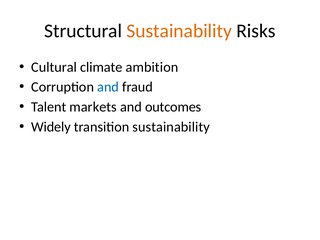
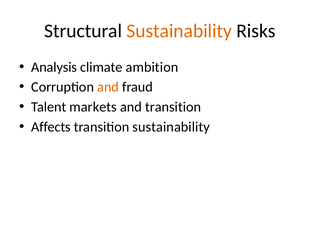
Cultural: Cultural -> Analysis
and at (108, 87) colour: blue -> orange
and outcomes: outcomes -> transition
Widely: Widely -> Affects
